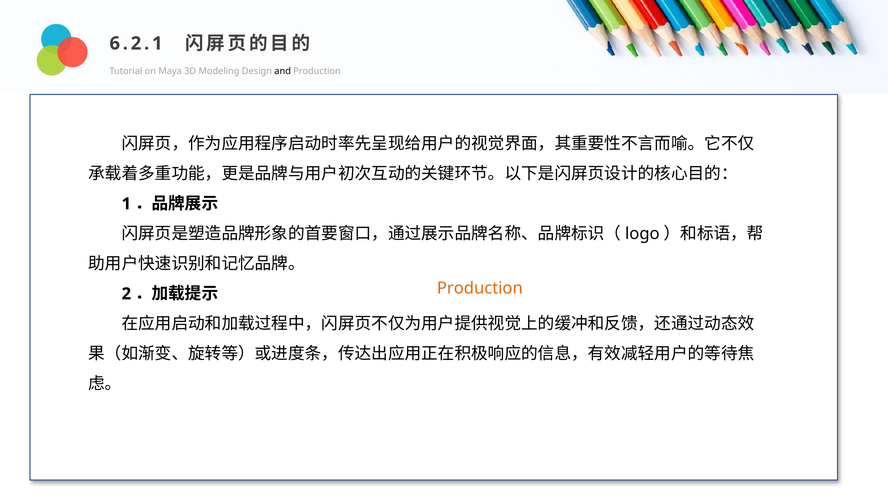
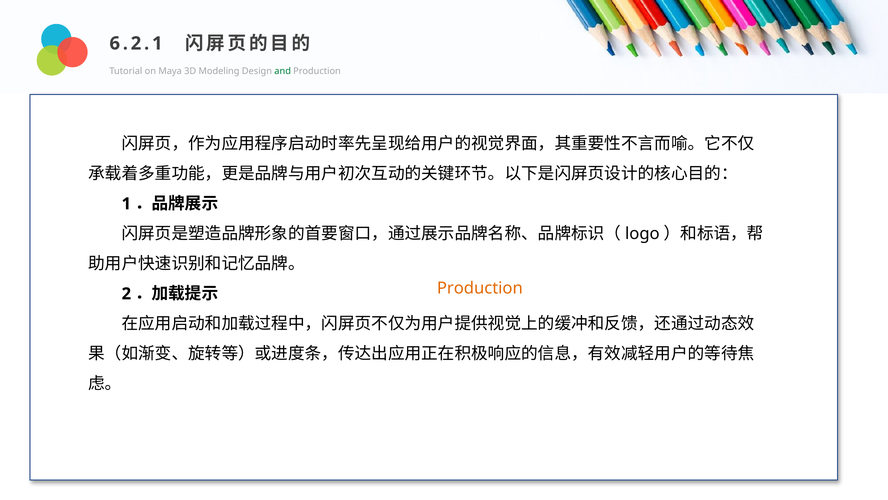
and at (283, 71) colour: black -> green
